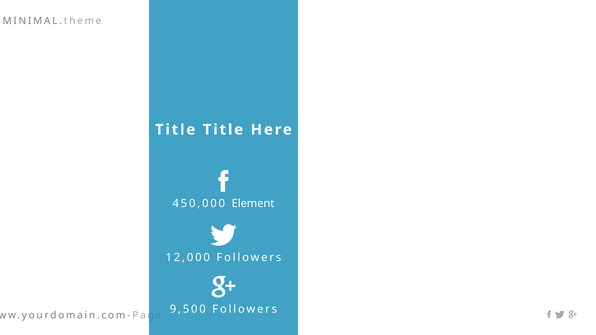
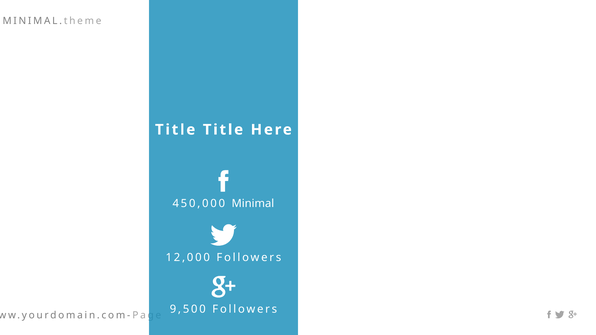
Element: Element -> Minimal
